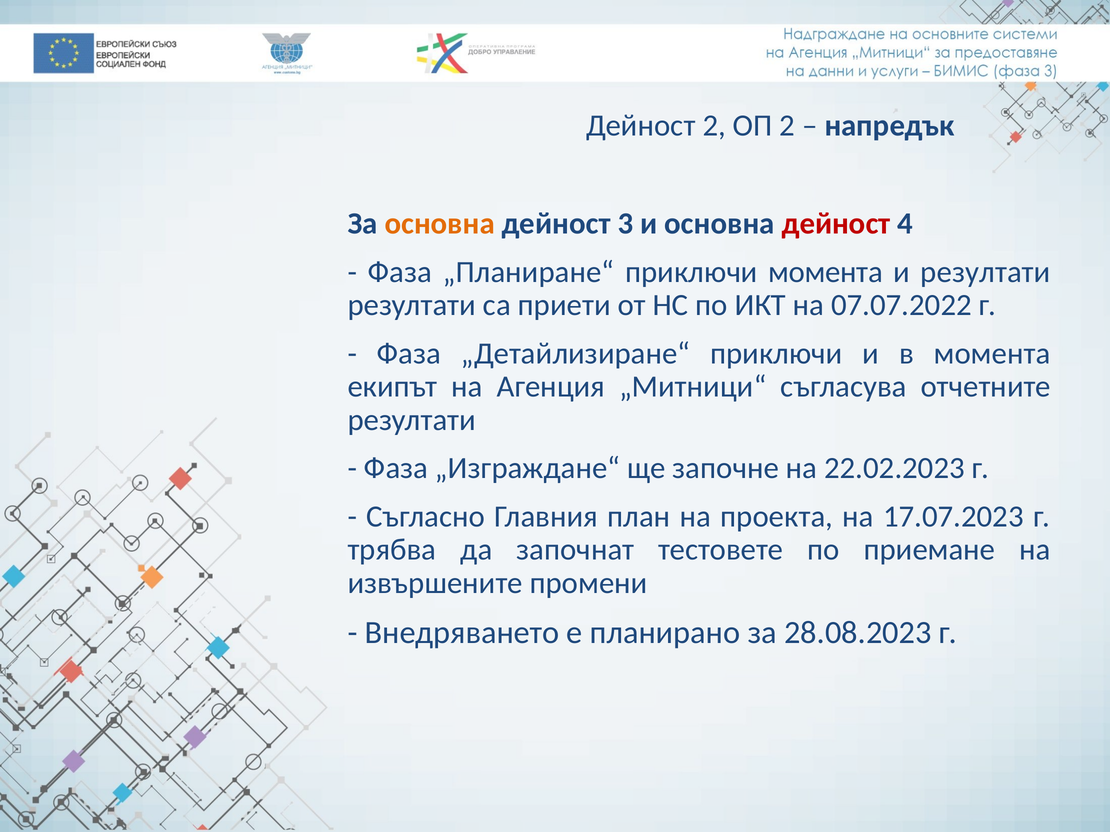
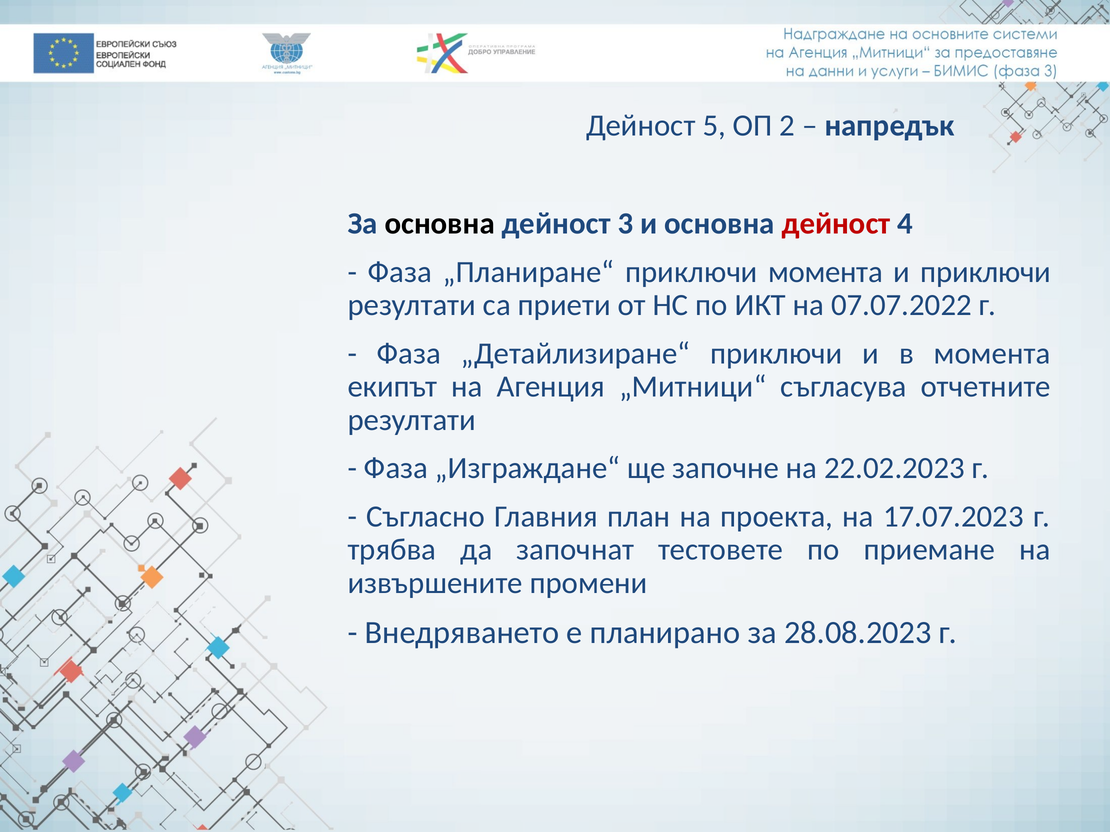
Дейност 2: 2 -> 5
основна at (440, 224) colour: orange -> black
и резултати: резултати -> приключи
